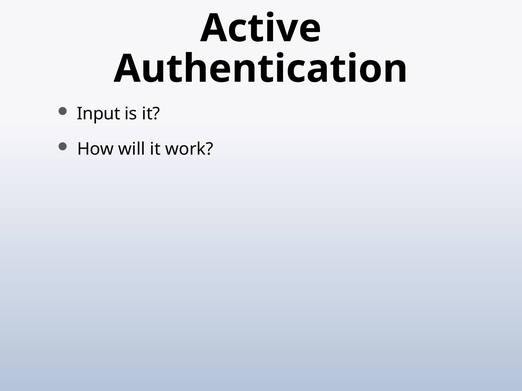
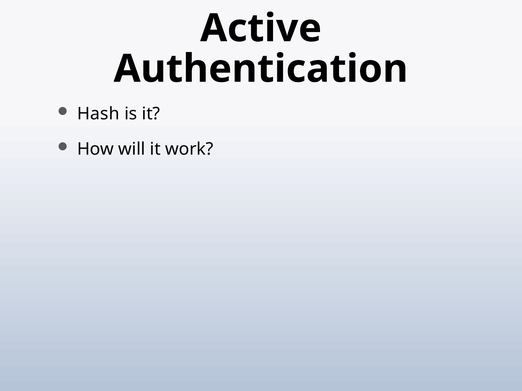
Input: Input -> Hash
